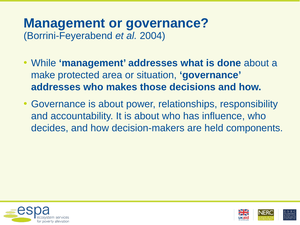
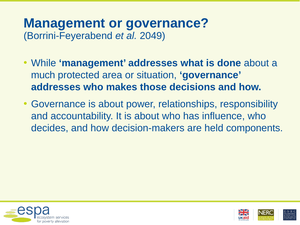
2004: 2004 -> 2049
make: make -> much
